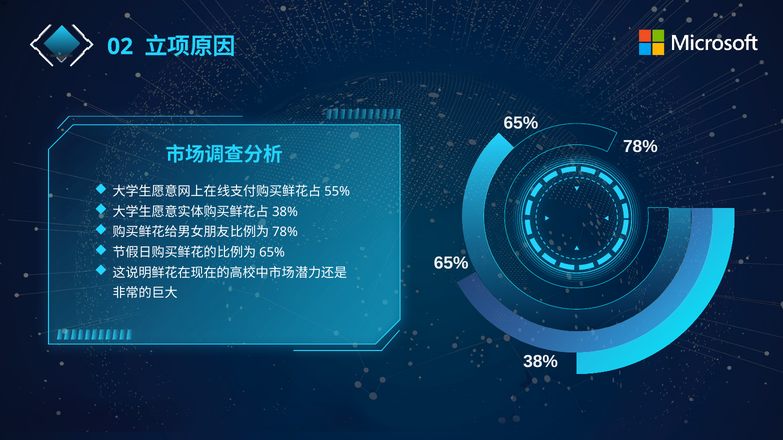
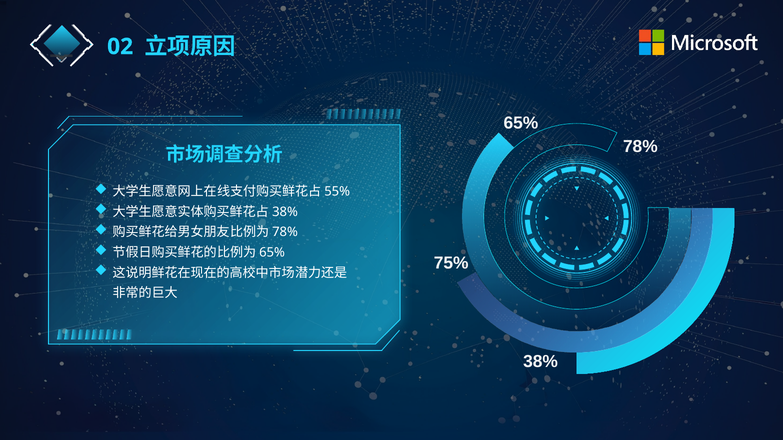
65% at (451, 263): 65% -> 75%
